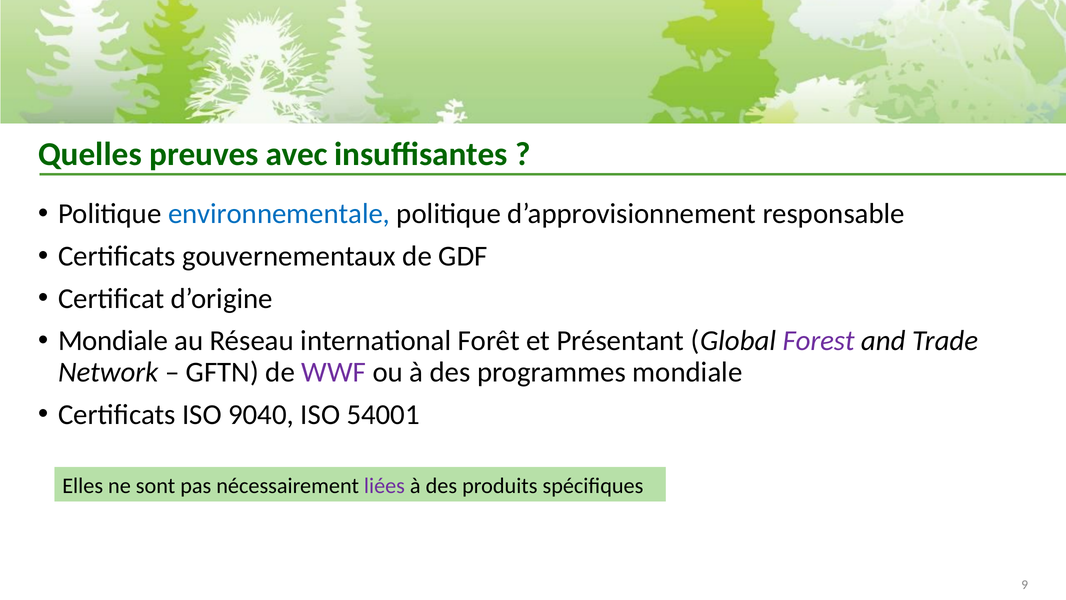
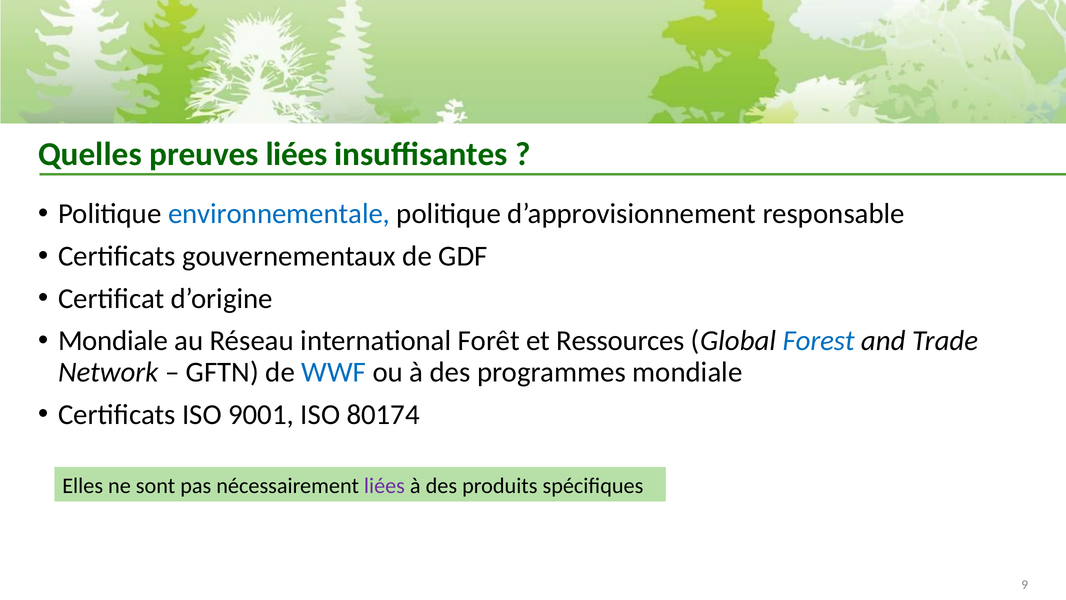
preuves avec: avec -> liées
Présentant: Présentant -> Ressources
Forest colour: purple -> blue
WWF colour: purple -> blue
9040: 9040 -> 9001
54001: 54001 -> 80174
